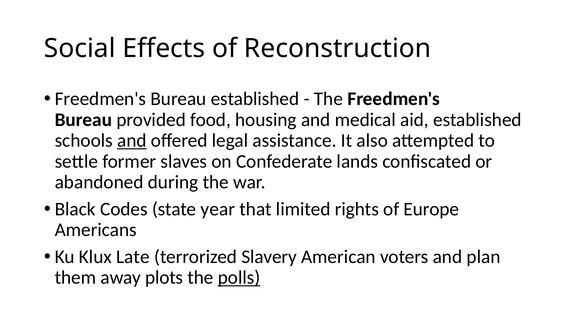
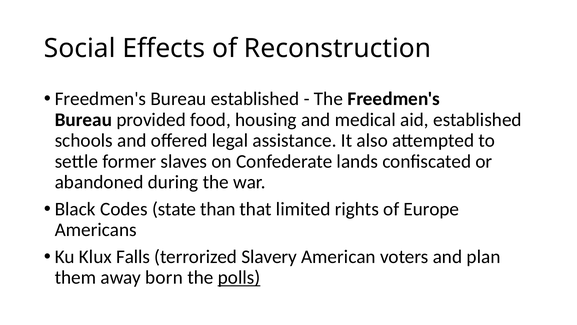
and at (132, 140) underline: present -> none
year: year -> than
Late: Late -> Falls
plots: plots -> born
